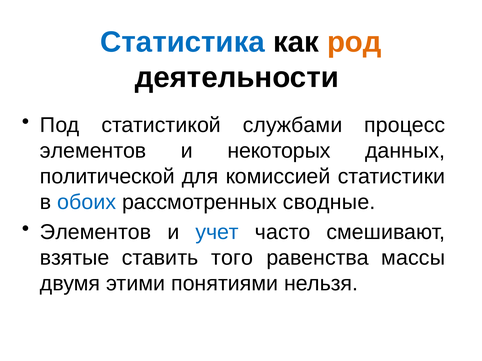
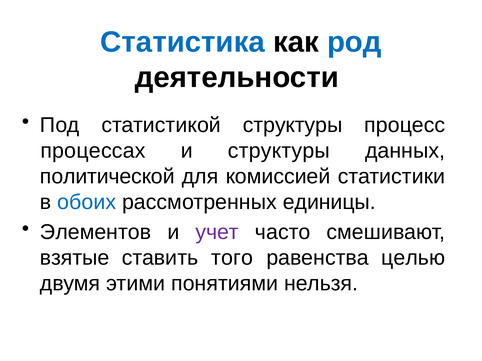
род colour: orange -> blue
статистикой службами: службами -> структуры
элементов at (93, 151): элементов -> процессах
и некоторых: некоторых -> структуры
сводные: сводные -> единицы
учет colour: blue -> purple
массы: массы -> целью
